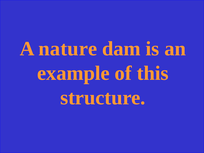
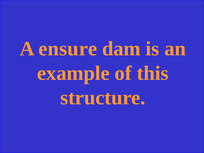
nature: nature -> ensure
